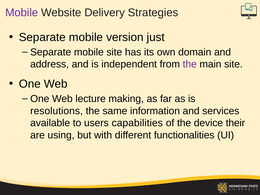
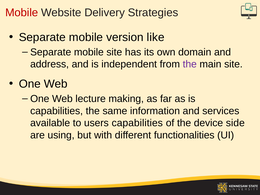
Mobile at (22, 13) colour: purple -> red
just: just -> like
resolutions at (57, 111): resolutions -> capabilities
their: their -> side
